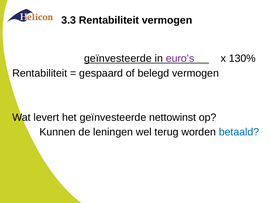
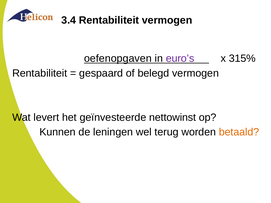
3.3: 3.3 -> 3.4
geïnvesteerde at (118, 59): geïnvesteerde -> oefenopgaven
130%: 130% -> 315%
betaald colour: blue -> orange
